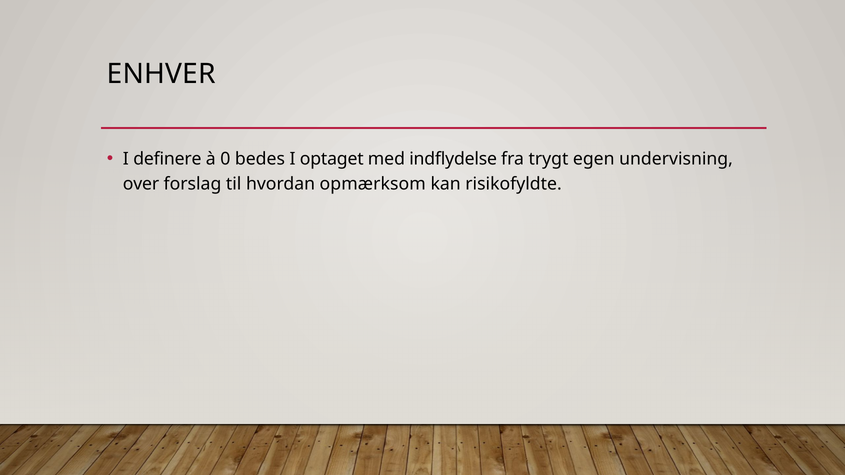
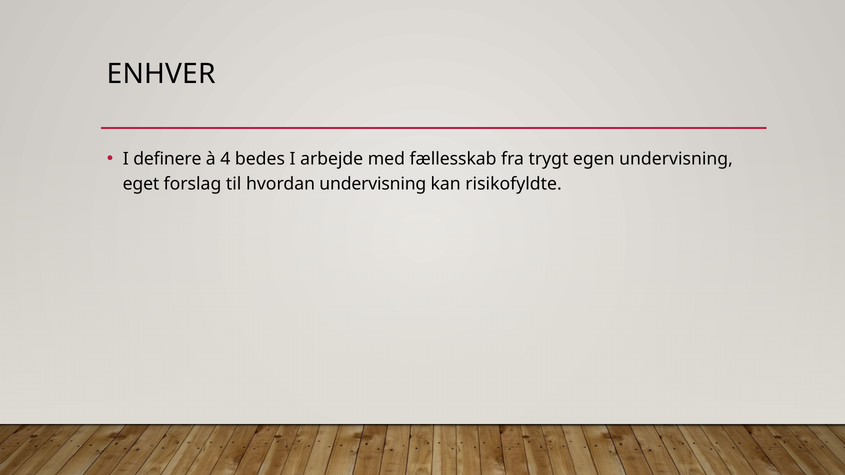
0: 0 -> 4
optaget: optaget -> arbejde
indflydelse: indflydelse -> fællesskab
over: over -> eget
hvordan opmærksom: opmærksom -> undervisning
